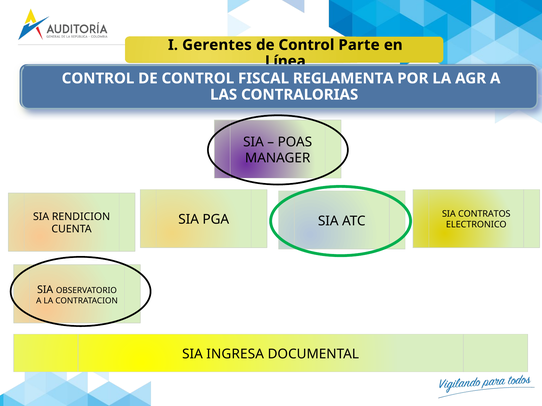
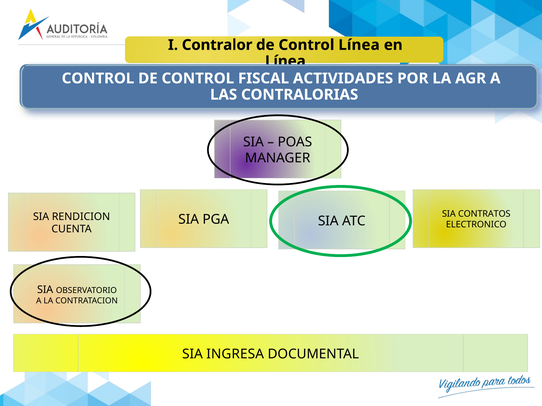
Gerentes: Gerentes -> Contralor
Control Parte: Parte -> Línea
REGLAMENTA: REGLAMENTA -> ACTIVIDADES
